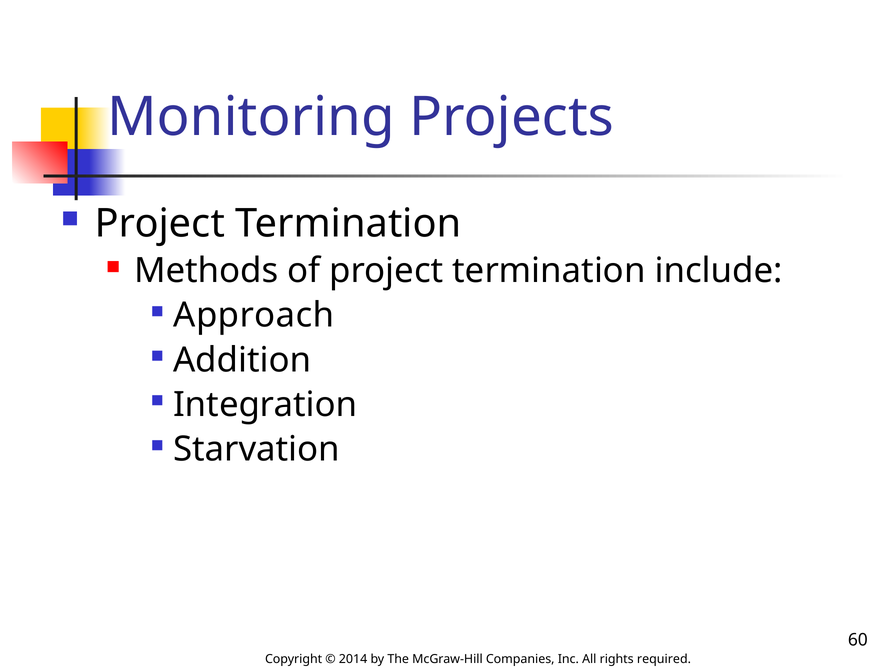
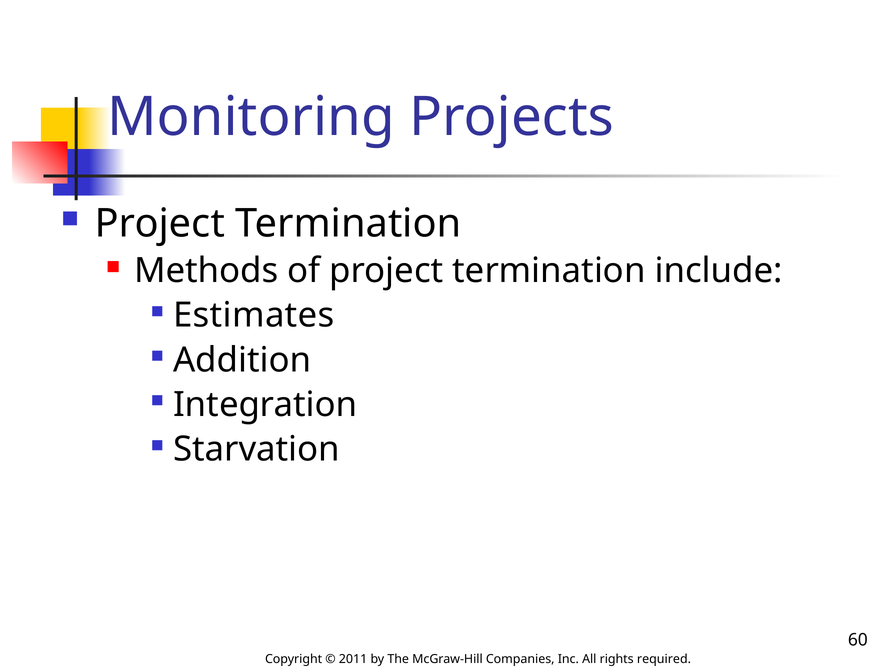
Approach: Approach -> Estimates
2014: 2014 -> 2011
